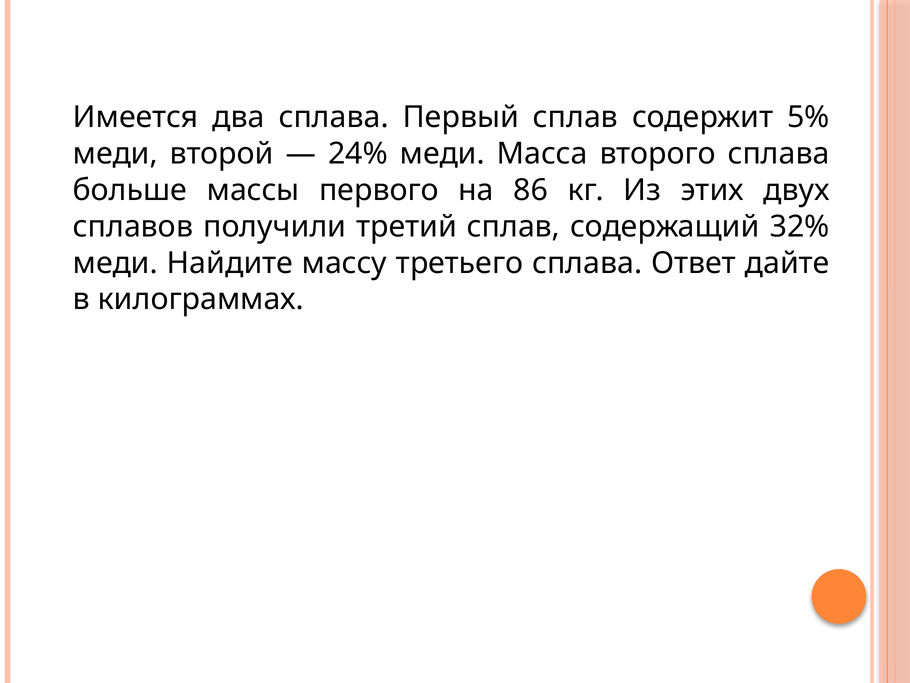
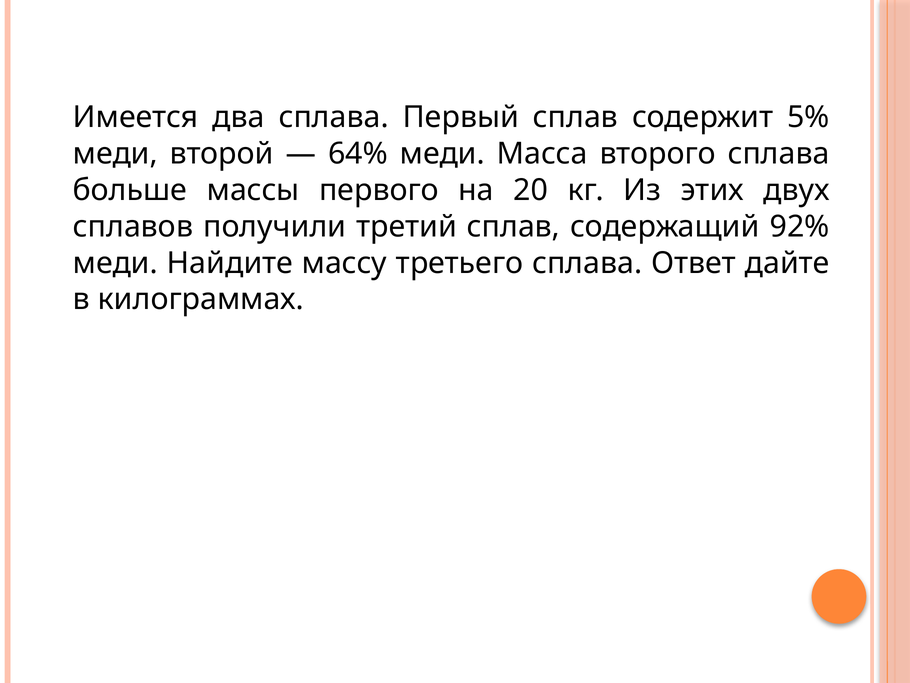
24%: 24% -> 64%
86: 86 -> 20
32%: 32% -> 92%
